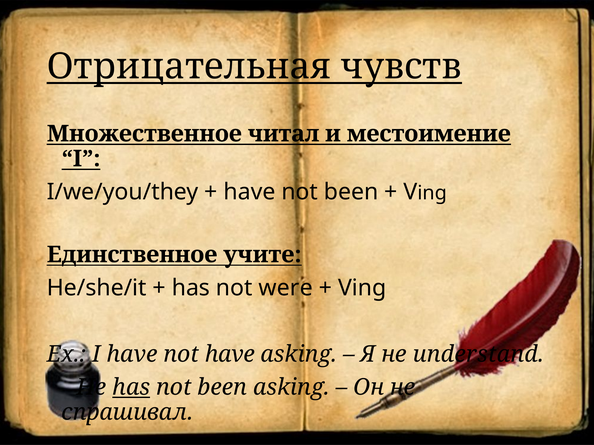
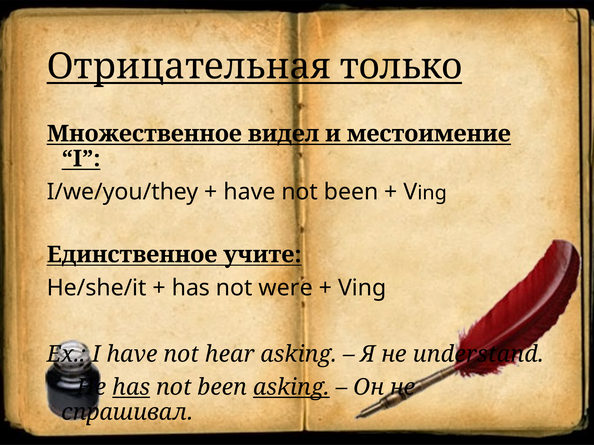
чувств: чувств -> только
читал: читал -> видел
not have: have -> hear
asking at (291, 388) underline: none -> present
